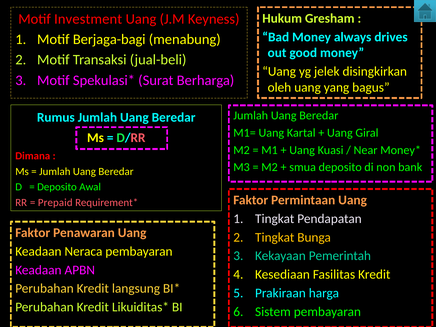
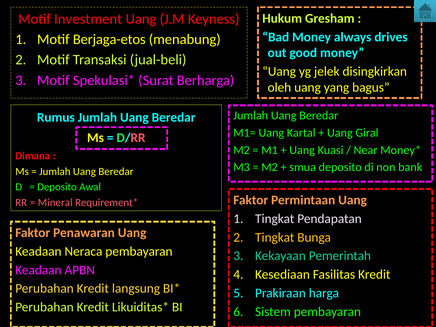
Berjaga-bagi: Berjaga-bagi -> Berjaga-etos
Prepaid: Prepaid -> Mineral
